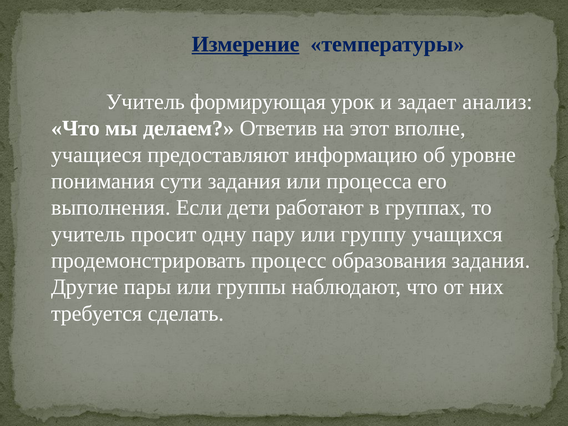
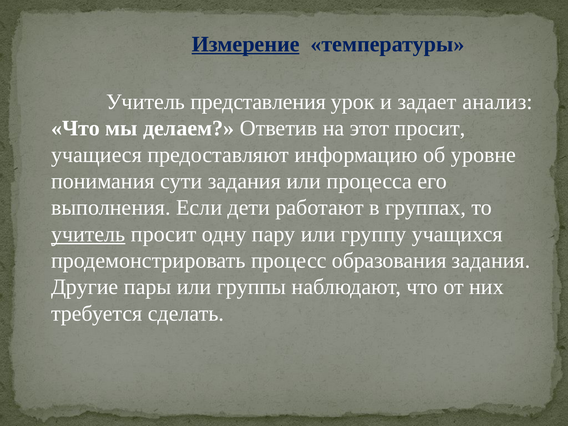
формирующая: формирующая -> представления
этот вполне: вполне -> просит
учитель at (88, 234) underline: none -> present
